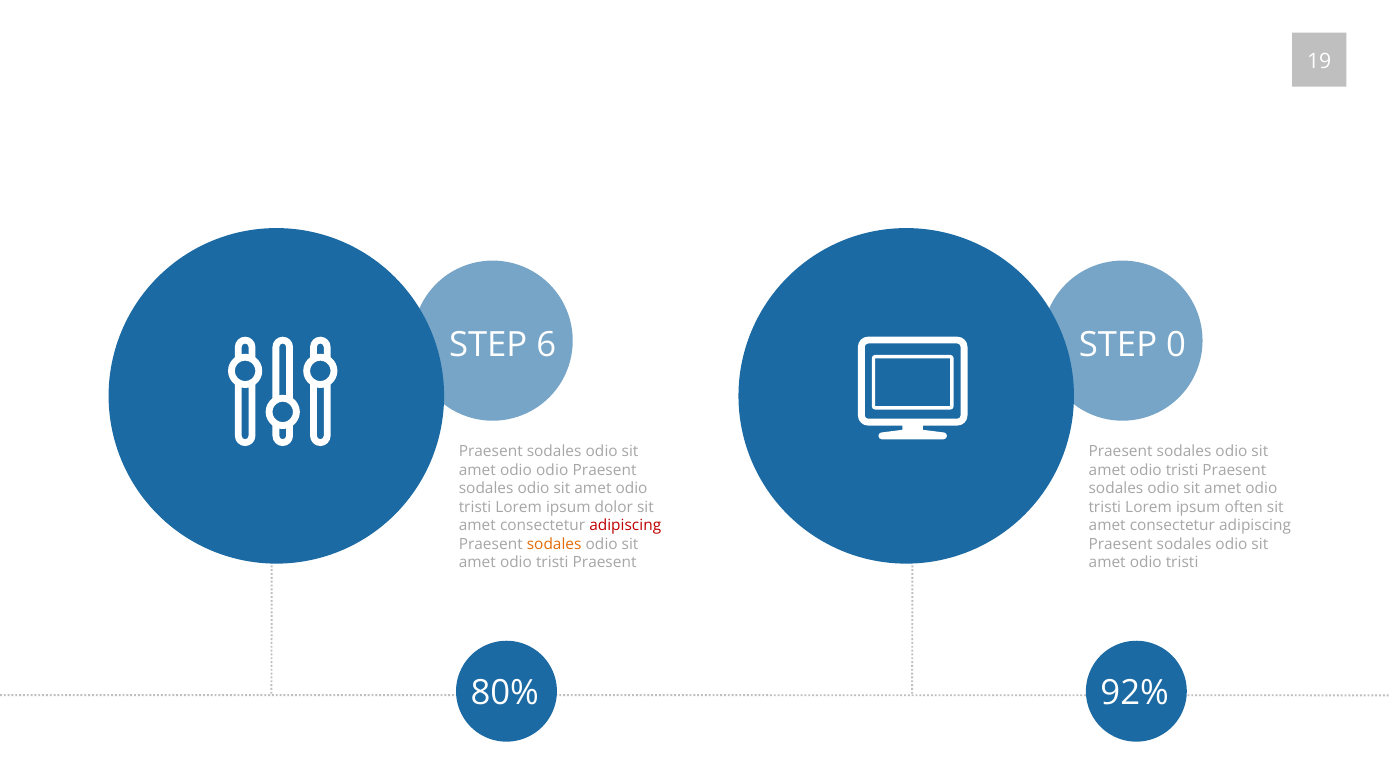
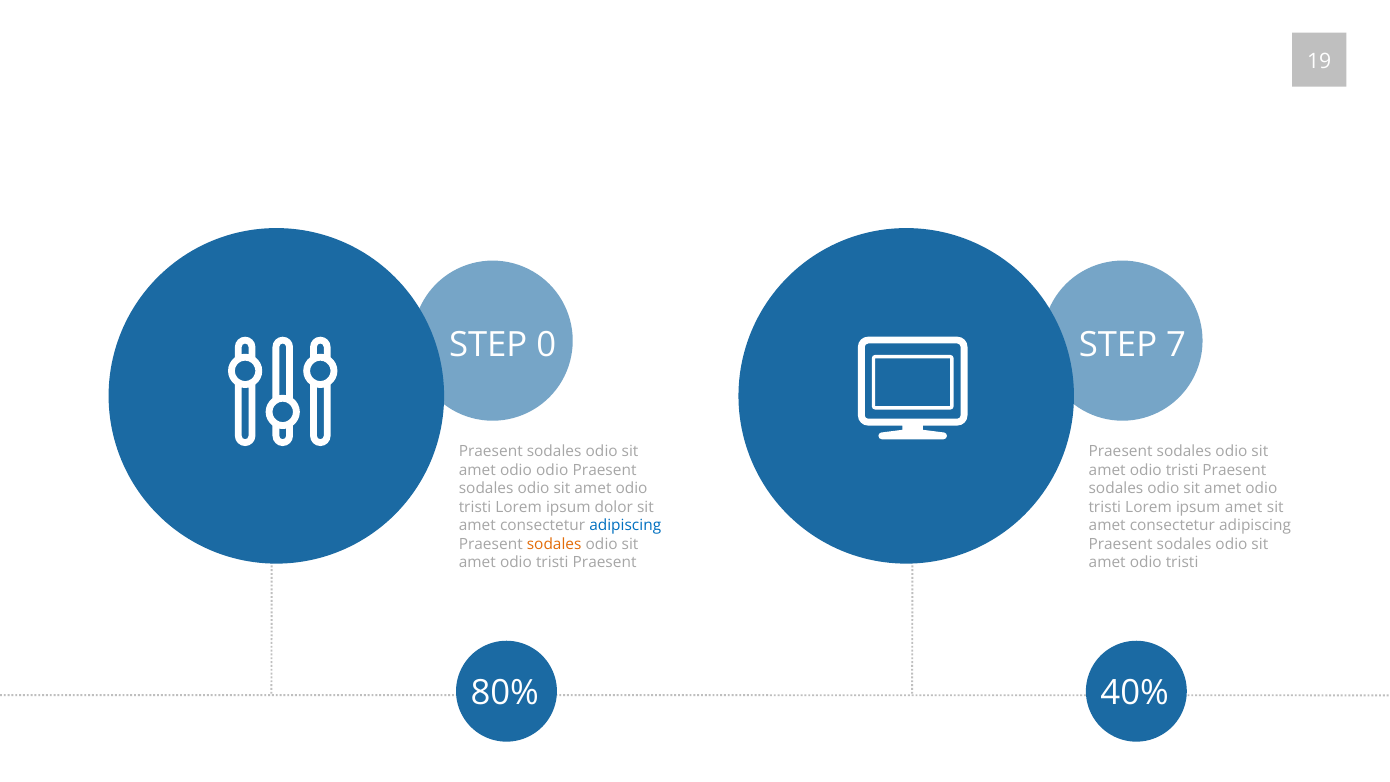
6: 6 -> 0
0: 0 -> 7
ipsum often: often -> amet
adipiscing at (625, 526) colour: red -> blue
92%: 92% -> 40%
